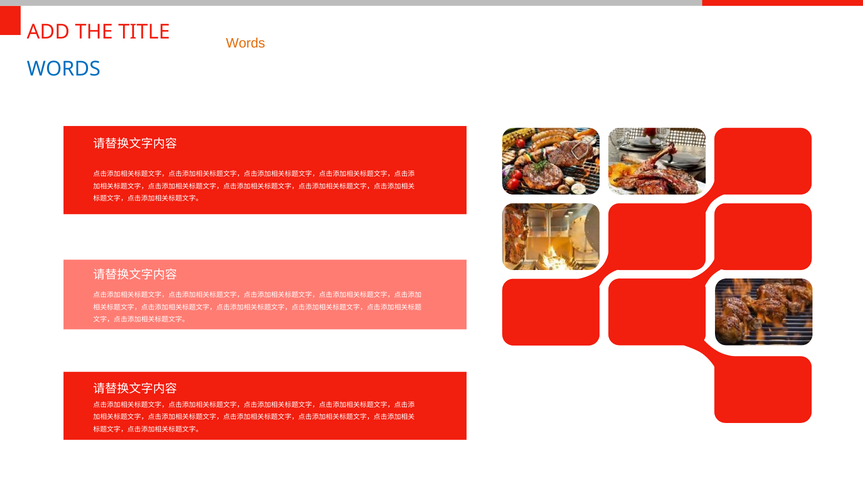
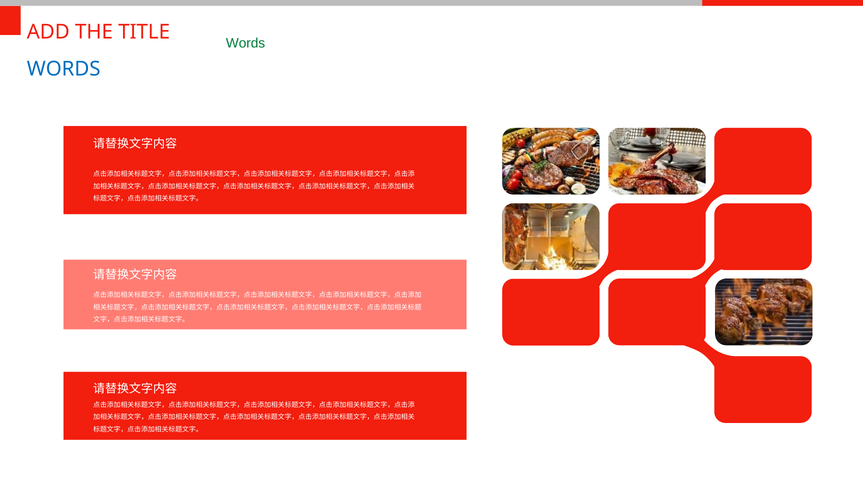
Words at (246, 43) colour: orange -> green
